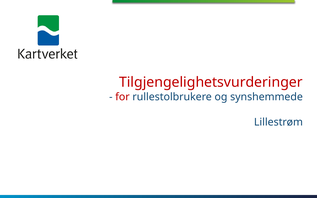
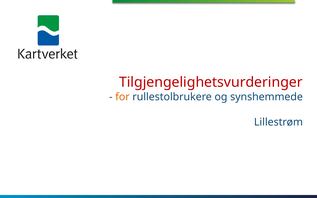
for colour: red -> orange
